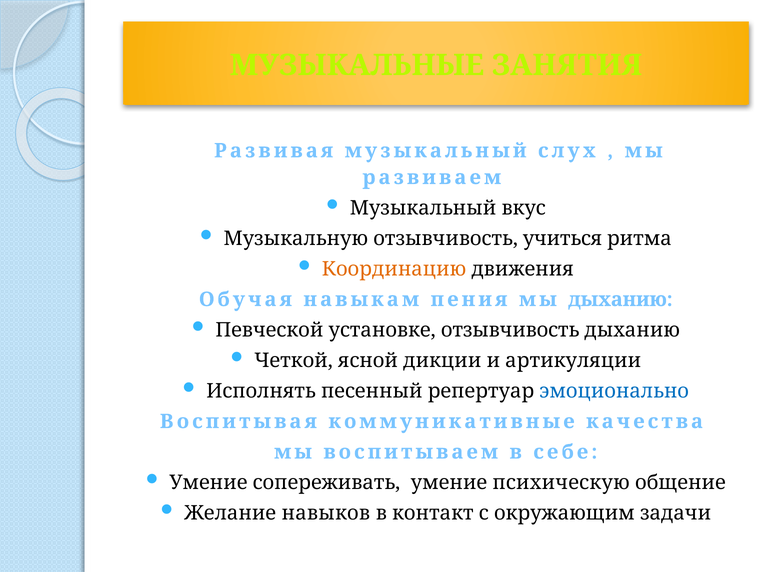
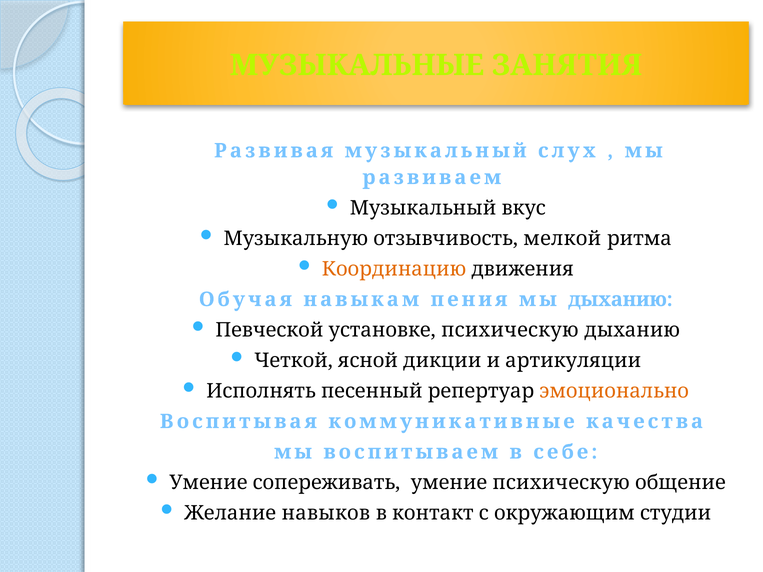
учиться: учиться -> мелкой
установке отзывчивость: отзывчивость -> психическую
эмоционально colour: blue -> orange
задачи: задачи -> студии
